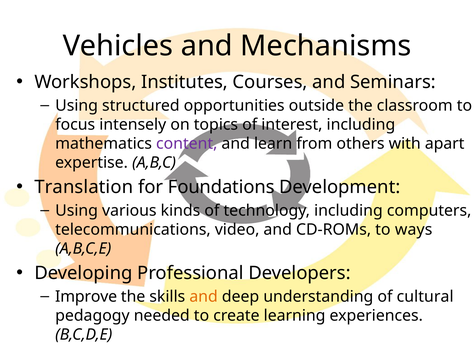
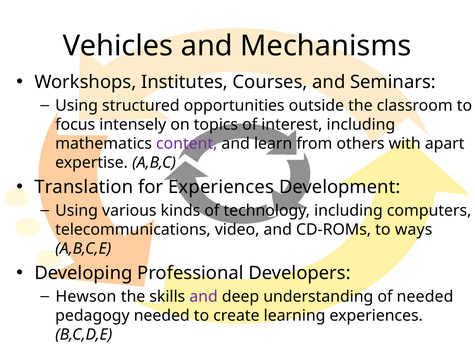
for Foundations: Foundations -> Experiences
Improve: Improve -> Hewson
and at (204, 297) colour: orange -> purple
of cultural: cultural -> needed
